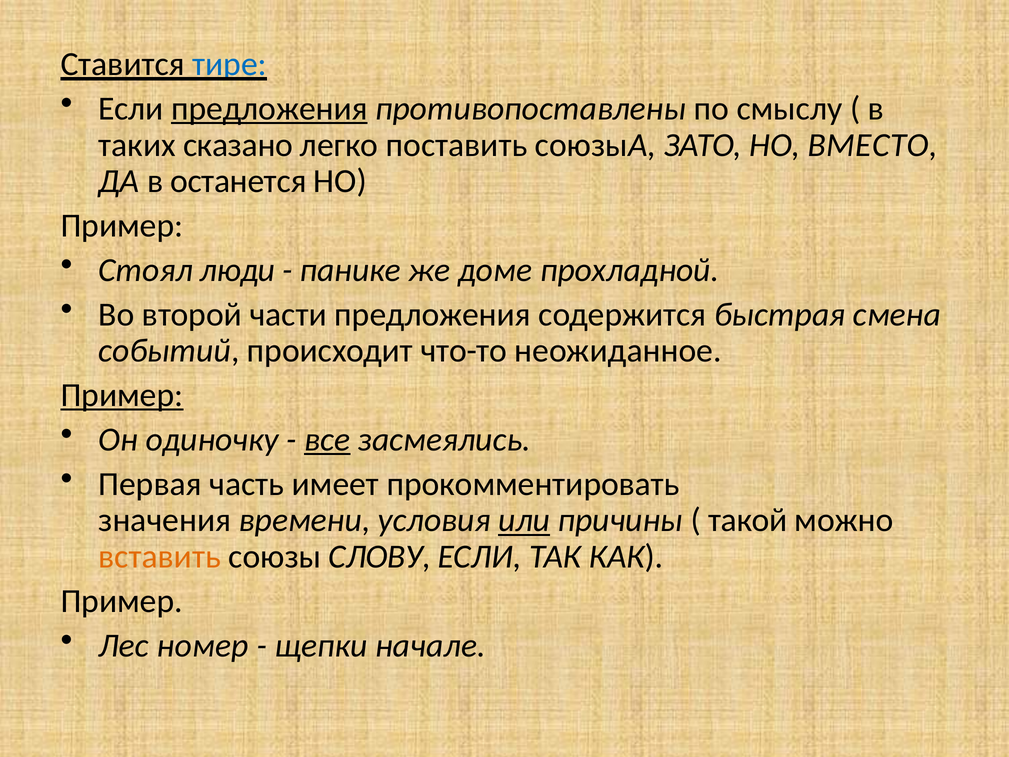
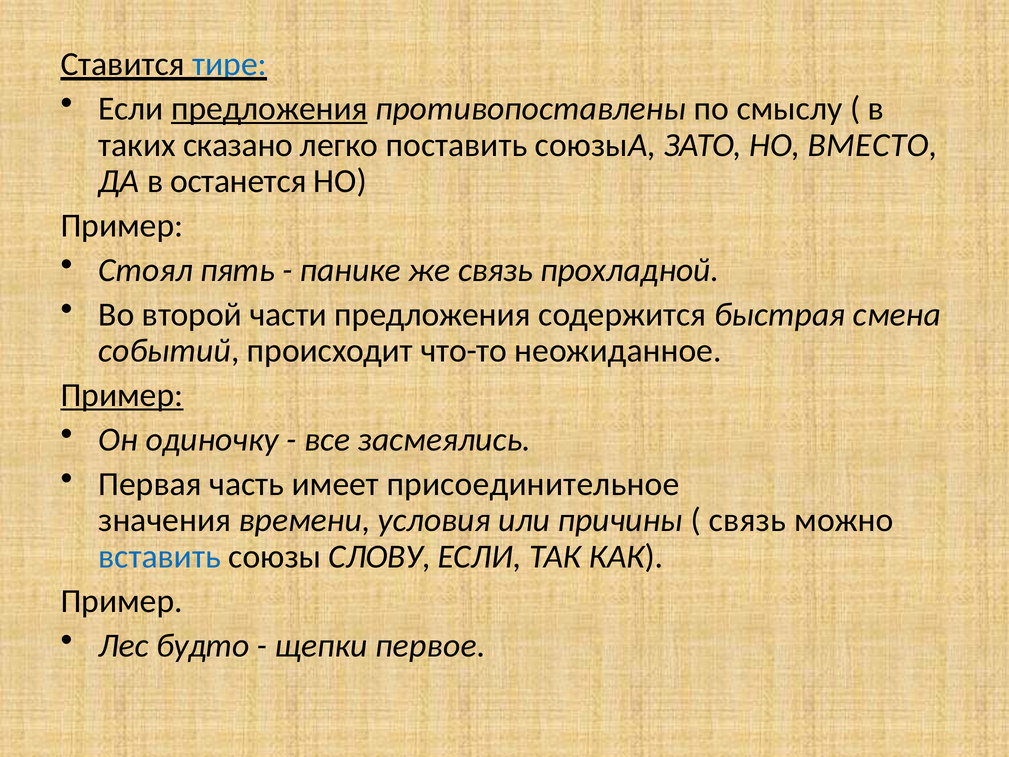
люди: люди -> пять
же доме: доме -> связь
все underline: present -> none
прокомментировать: прокомментировать -> присоединительное
или underline: present -> none
такой at (748, 520): такой -> связь
вставить colour: orange -> blue
номер: номер -> будто
начале: начале -> первое
